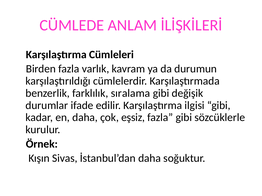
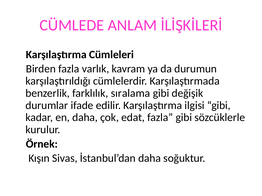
eşsiz: eşsiz -> edat
